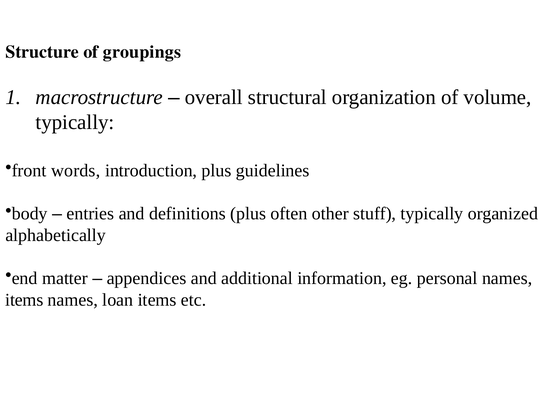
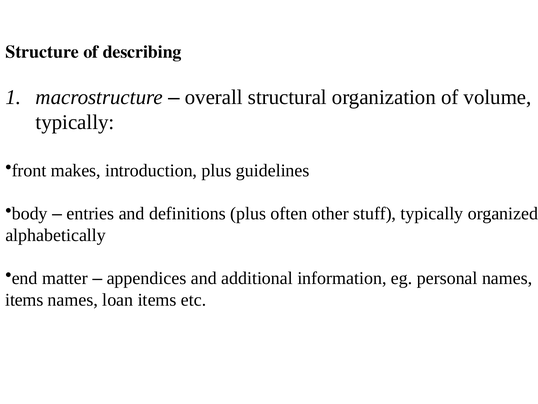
groupings: groupings -> describing
words: words -> makes
